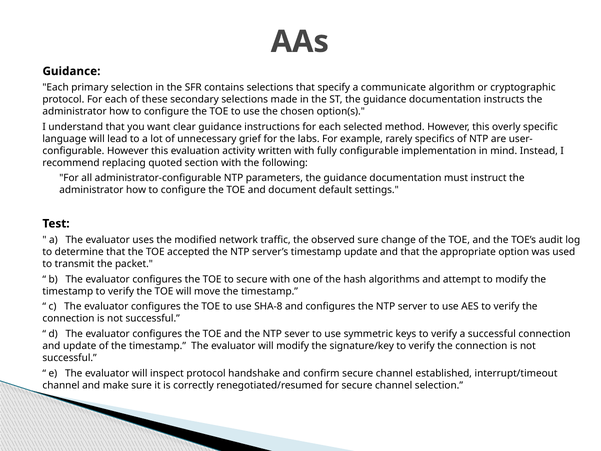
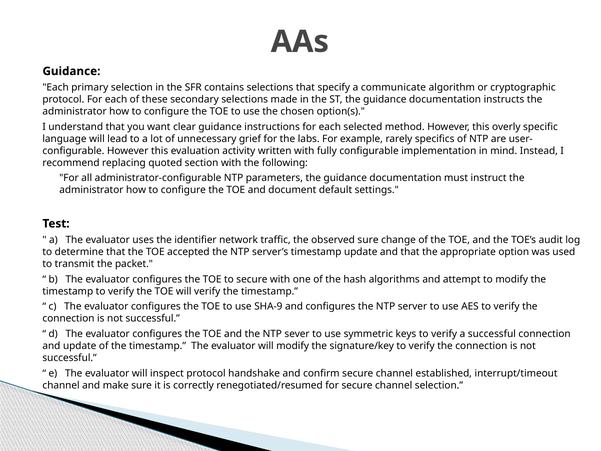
modified: modified -> identifier
will move: move -> verify
SHA-8: SHA-8 -> SHA-9
